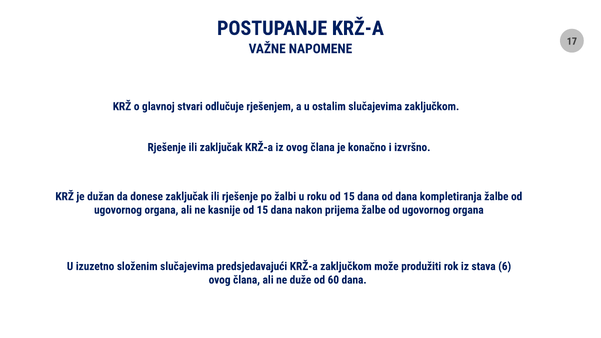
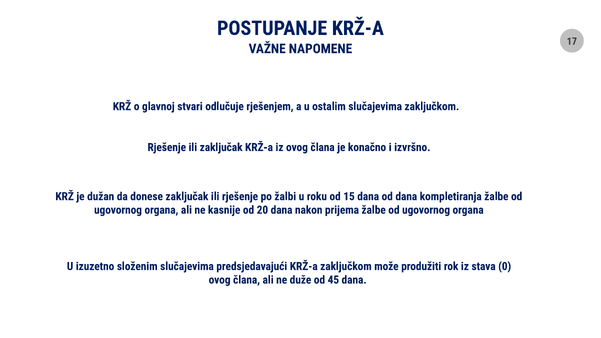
kasnije od 15: 15 -> 20
6: 6 -> 0
60: 60 -> 45
